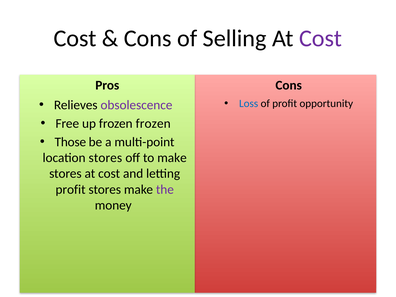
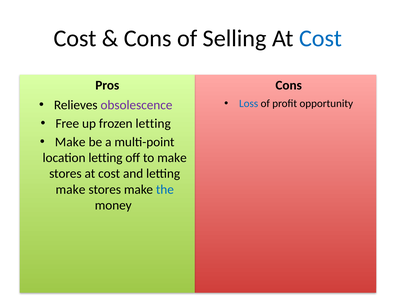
Cost at (321, 38) colour: purple -> blue
frozen frozen: frozen -> letting
Those at (70, 142): Those -> Make
location stores: stores -> letting
profit at (71, 189): profit -> make
the colour: purple -> blue
